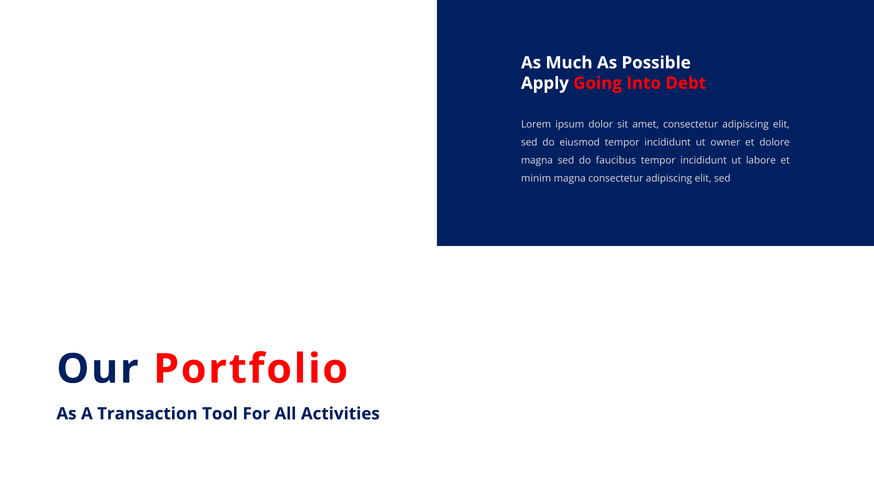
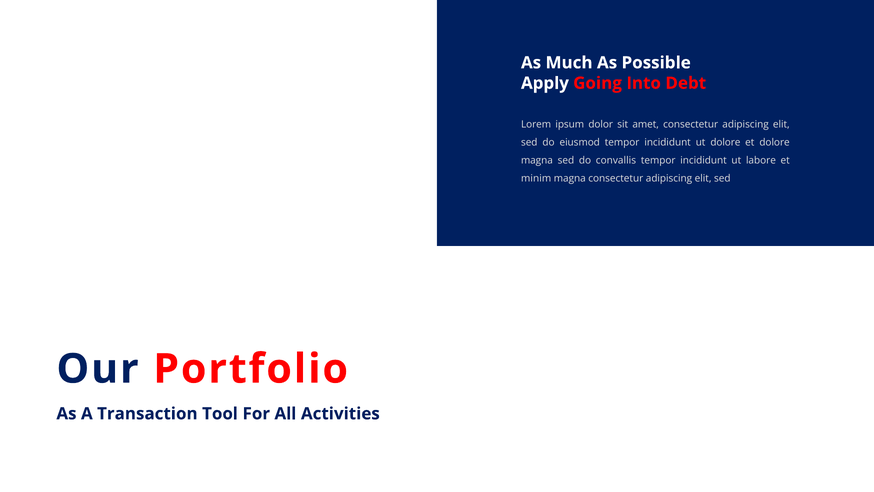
ut owner: owner -> dolore
faucibus: faucibus -> convallis
